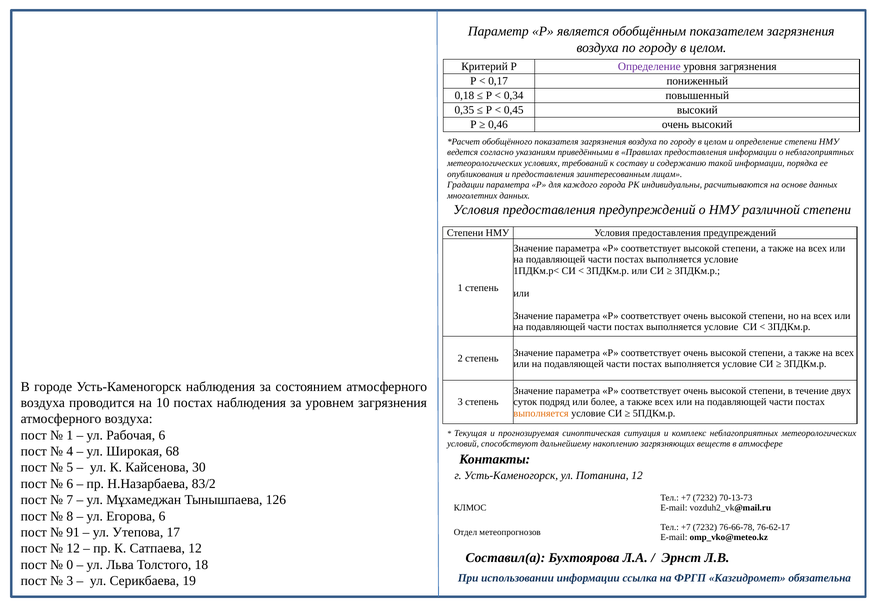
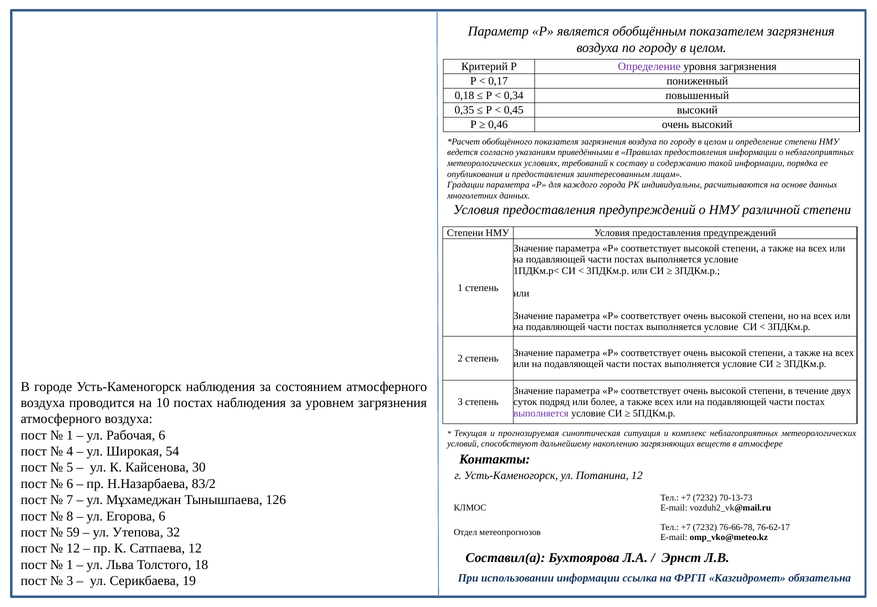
выполняется at (541, 413) colour: orange -> purple
68: 68 -> 54
91: 91 -> 59
17: 17 -> 32
0 at (70, 565): 0 -> 1
